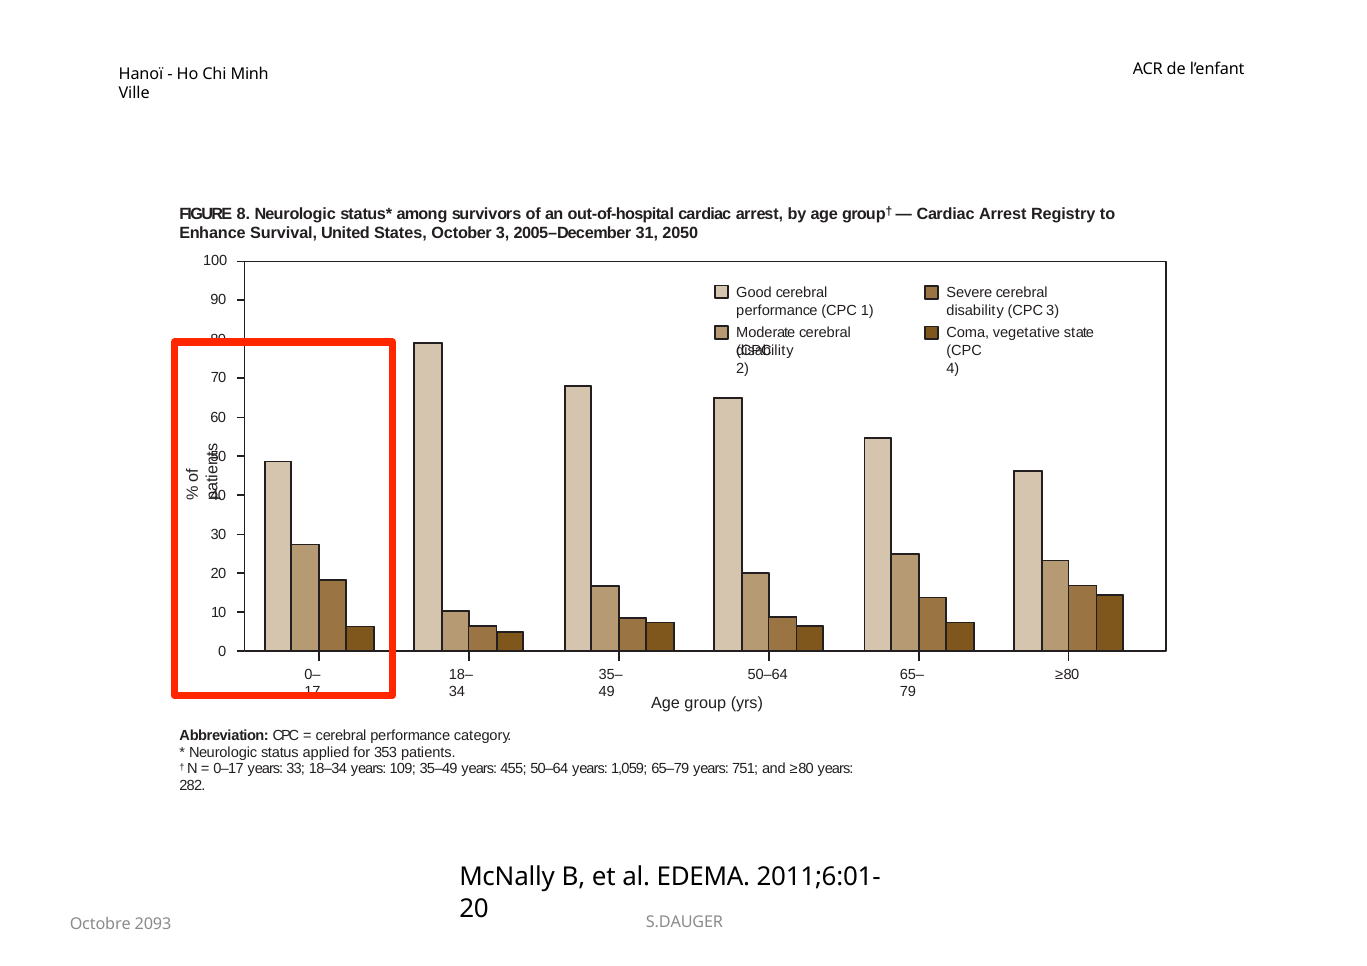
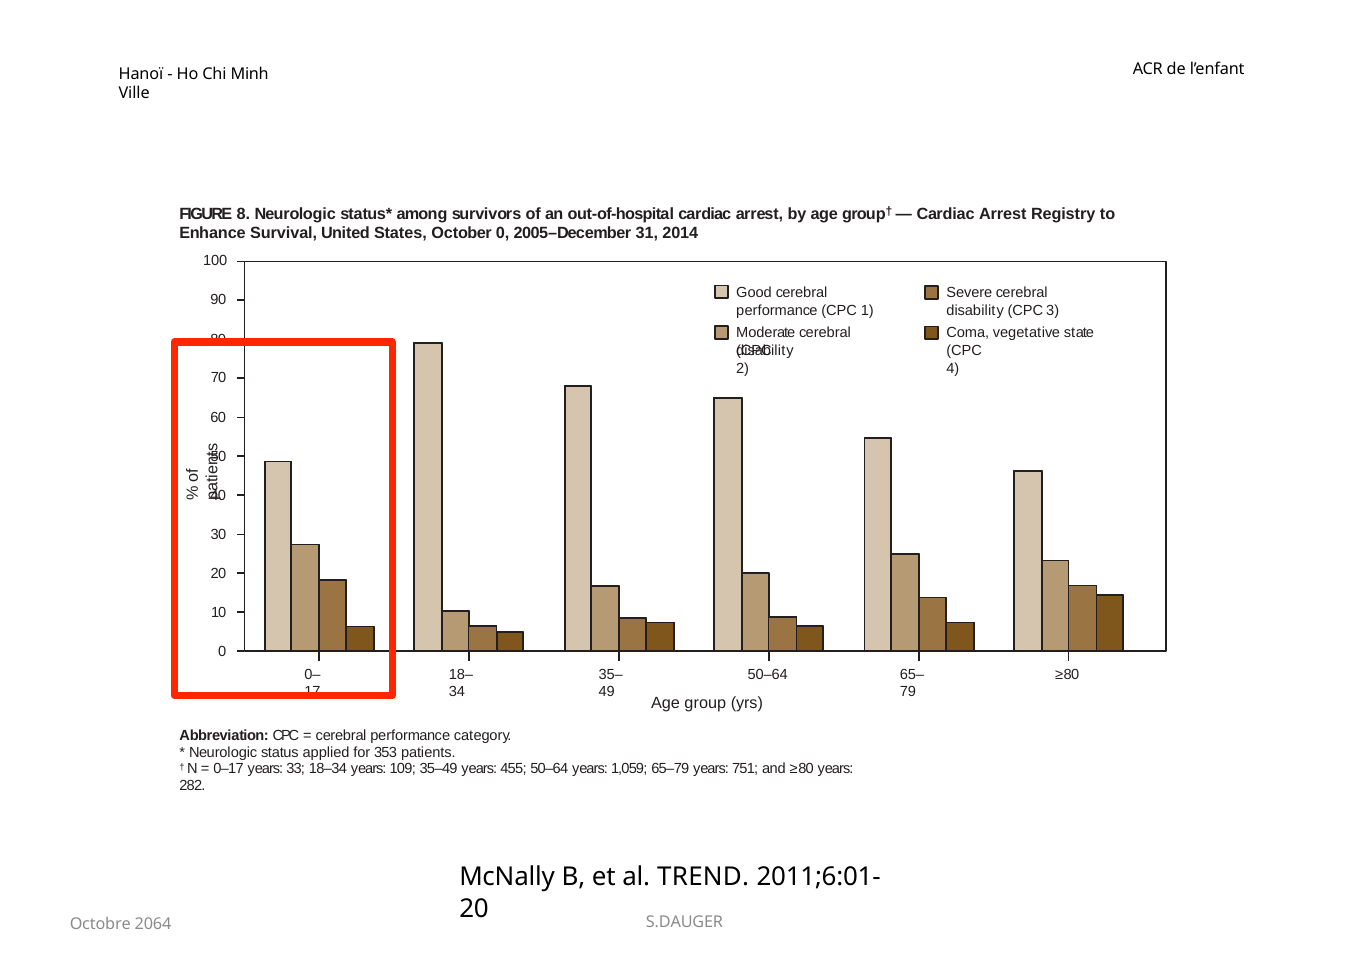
October 3: 3 -> 0
2050: 2050 -> 2014
EDEMA: EDEMA -> TREND
2093: 2093 -> 2064
